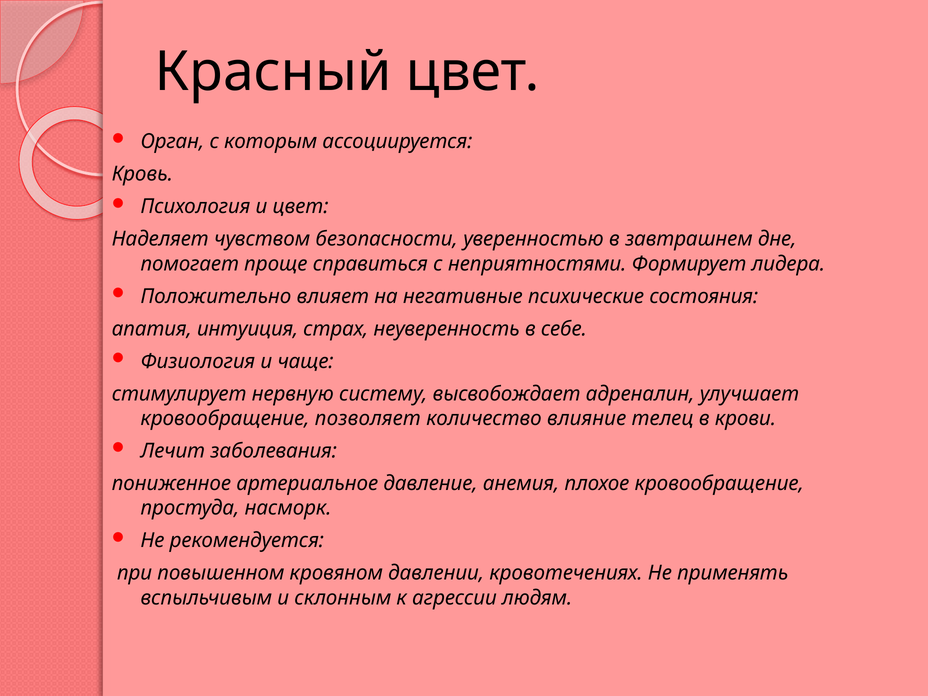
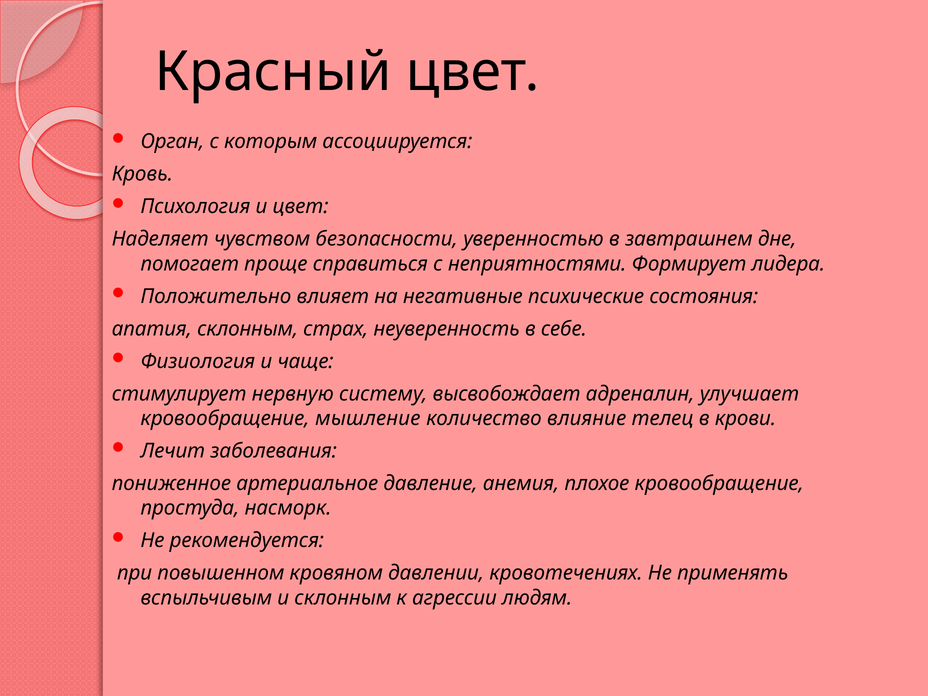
апатия интуиция: интуиция -> склонным
позволяет: позволяет -> мышление
